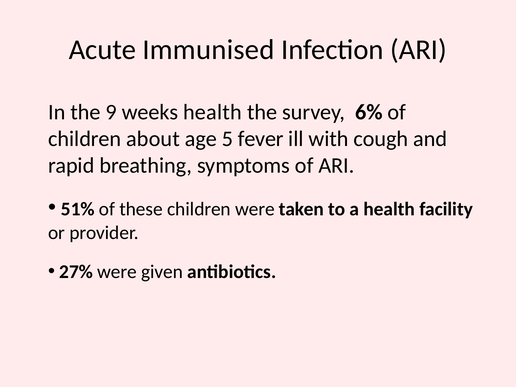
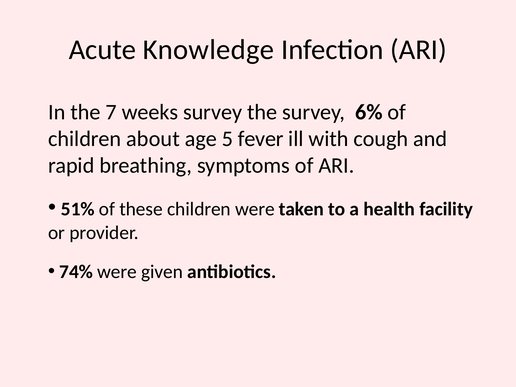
Immunised: Immunised -> Knowledge
9: 9 -> 7
weeks health: health -> survey
27%: 27% -> 74%
